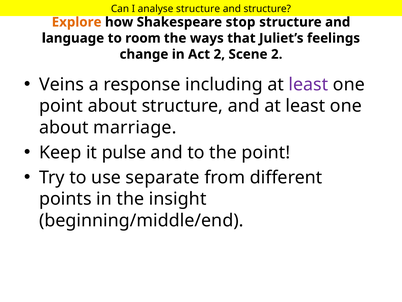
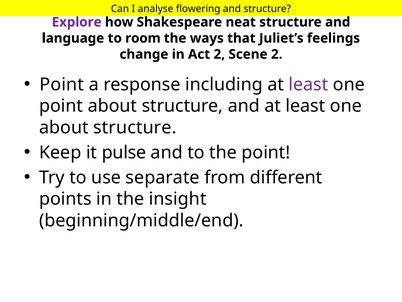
analyse structure: structure -> flowering
Explore colour: orange -> purple
stop: stop -> neat
Veins at (62, 84): Veins -> Point
marriage at (135, 127): marriage -> structure
